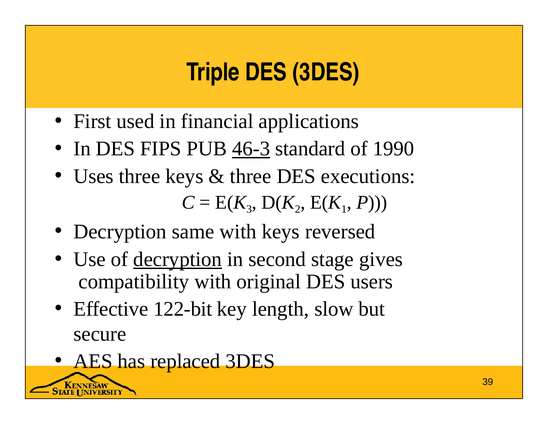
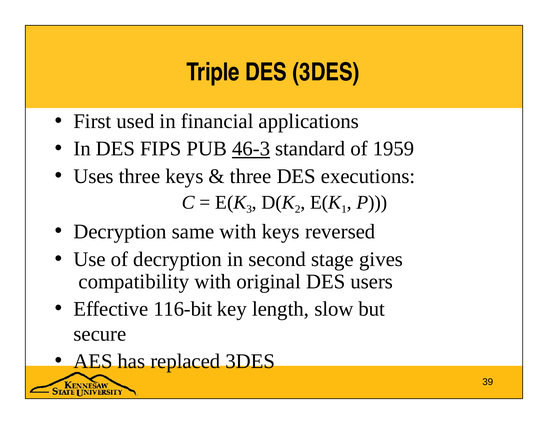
1990: 1990 -> 1959
decryption at (178, 259) underline: present -> none
122-bit: 122-bit -> 116-bit
